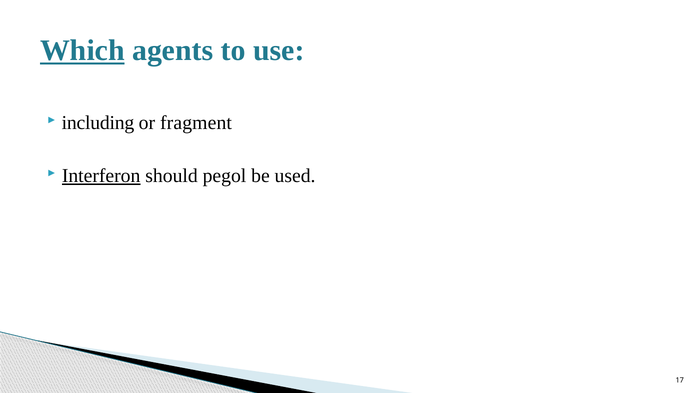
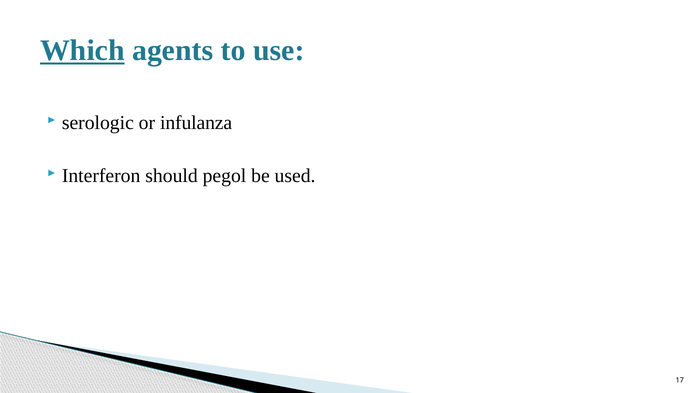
including: including -> serologic
fragment: fragment -> infulanza
Interferon underline: present -> none
